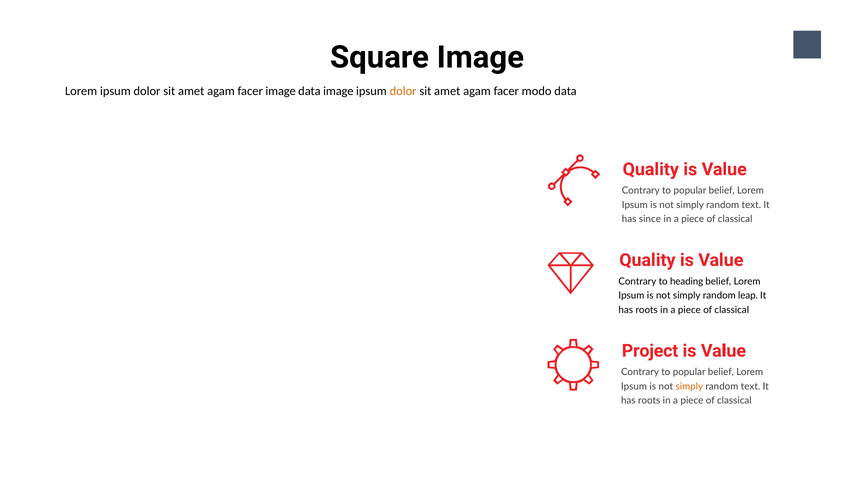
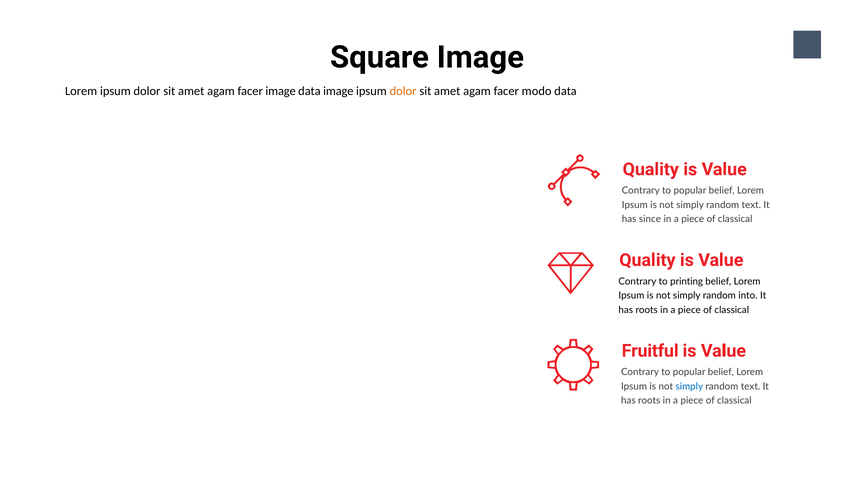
heading: heading -> printing
leap: leap -> into
Project: Project -> Fruitful
simply at (689, 387) colour: orange -> blue
